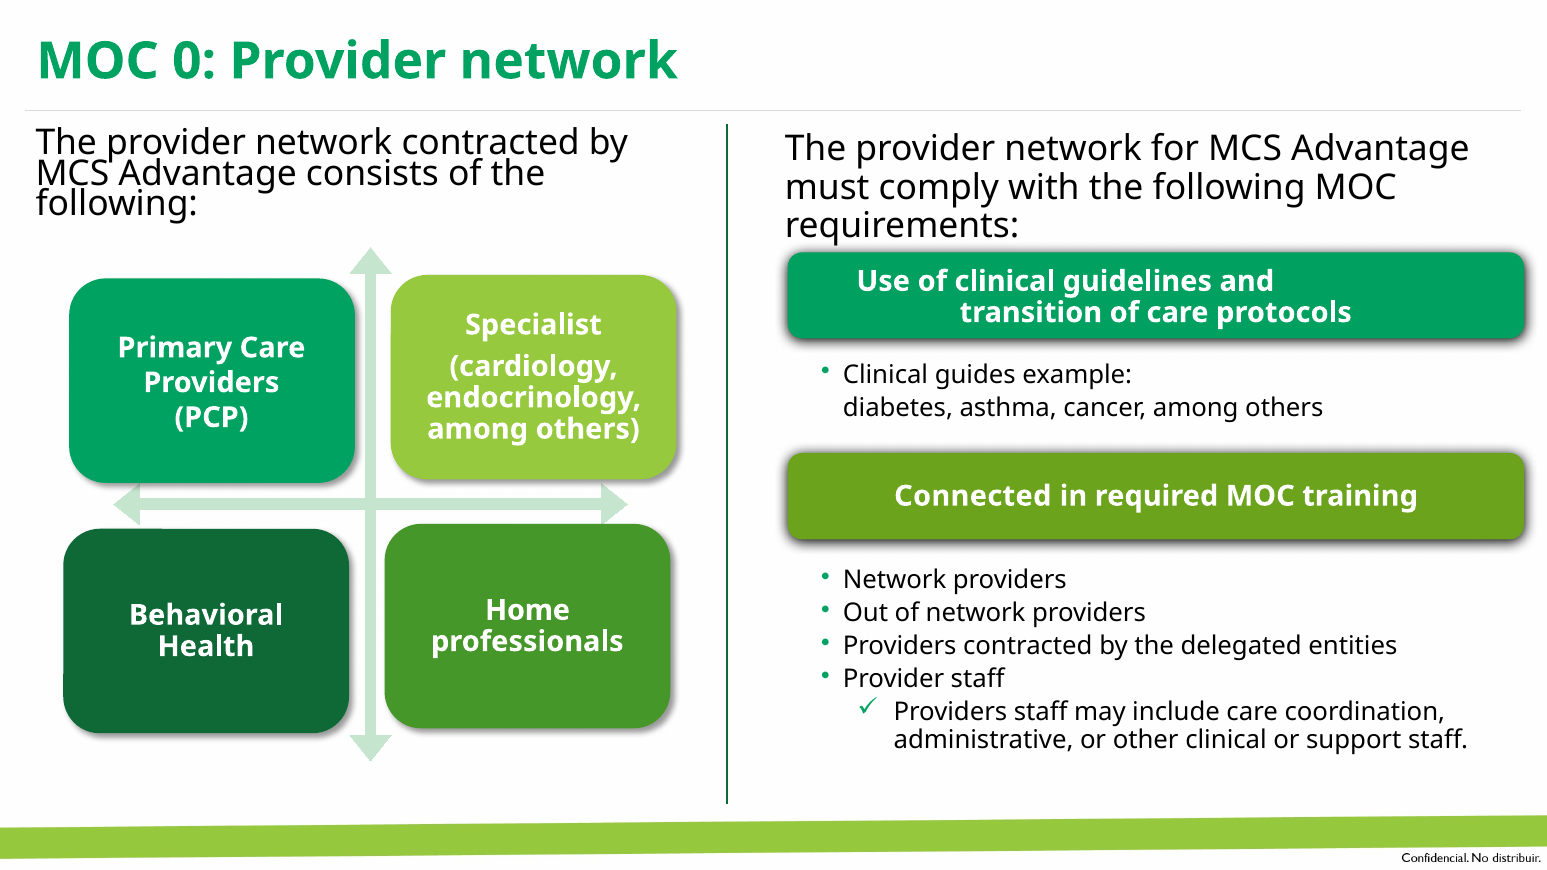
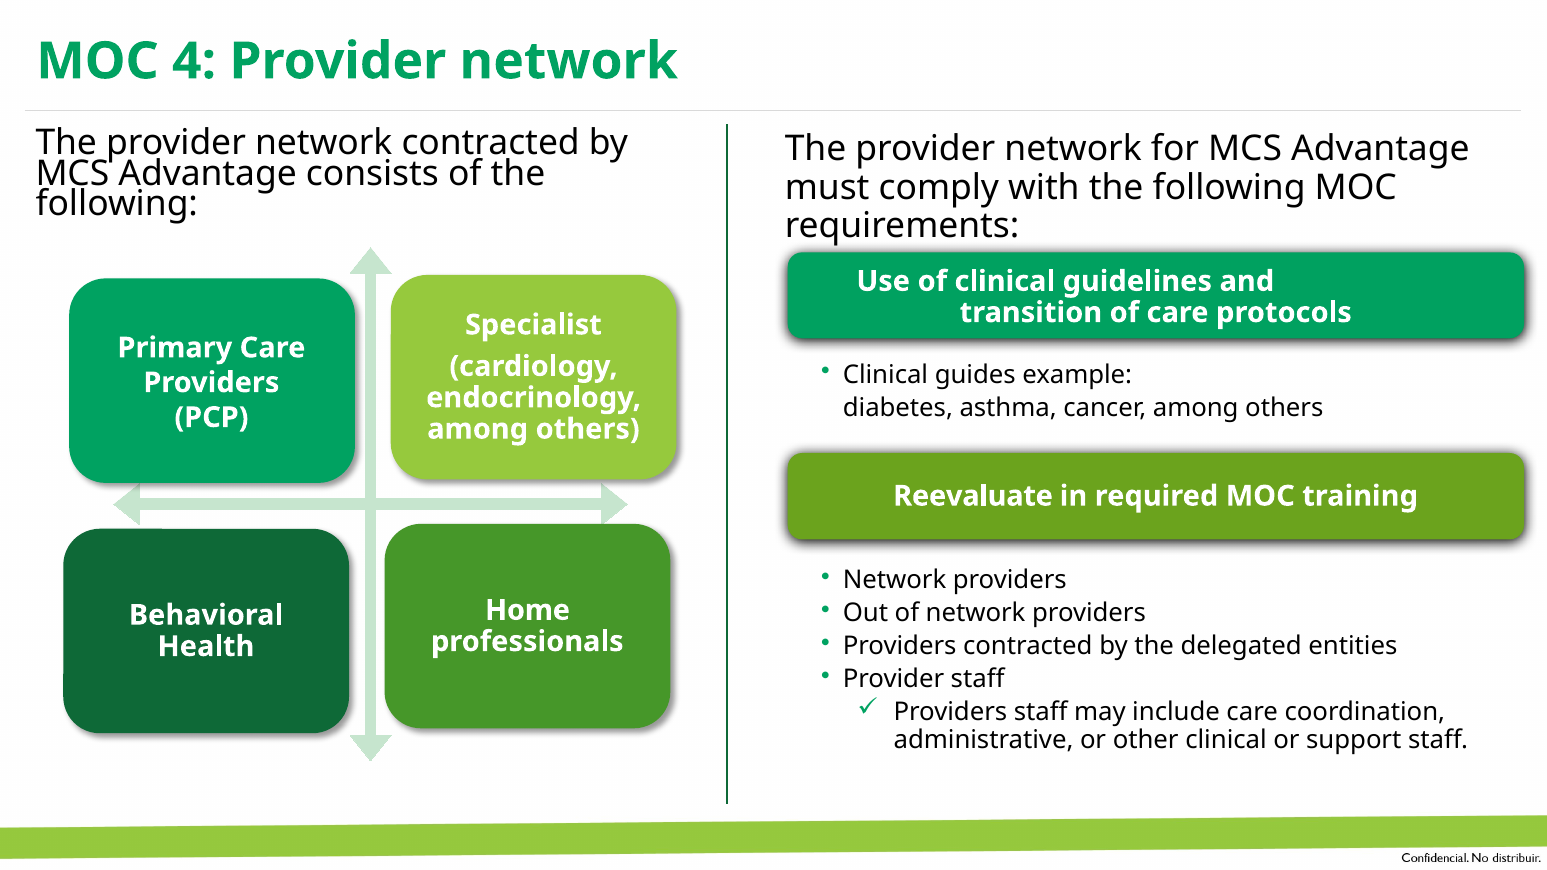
0: 0 -> 4
Connected: Connected -> Reevaluate
